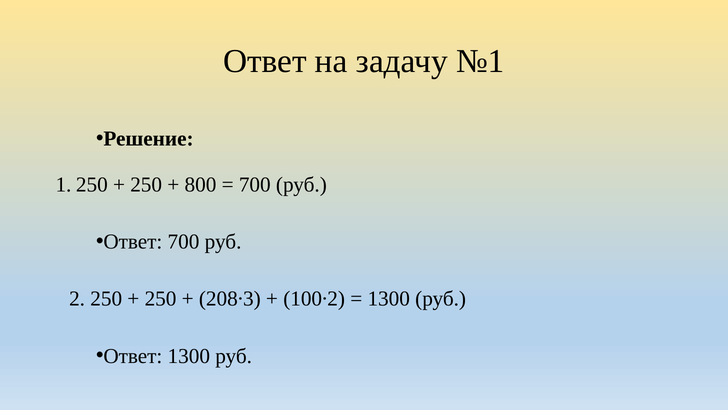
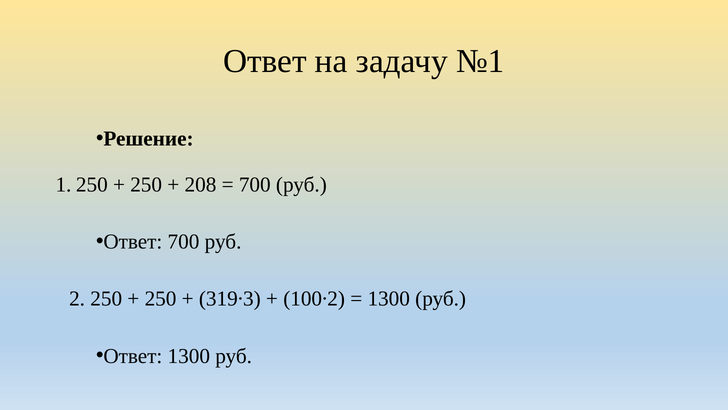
800: 800 -> 208
208∙3: 208∙3 -> 319∙3
